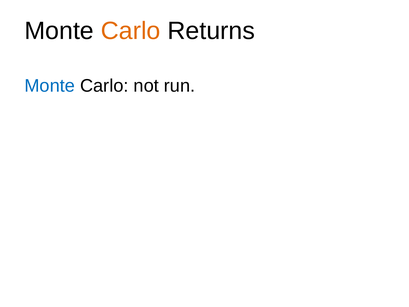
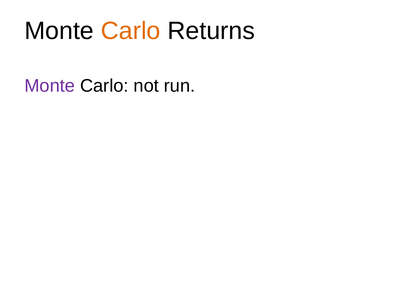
Monte at (50, 86) colour: blue -> purple
